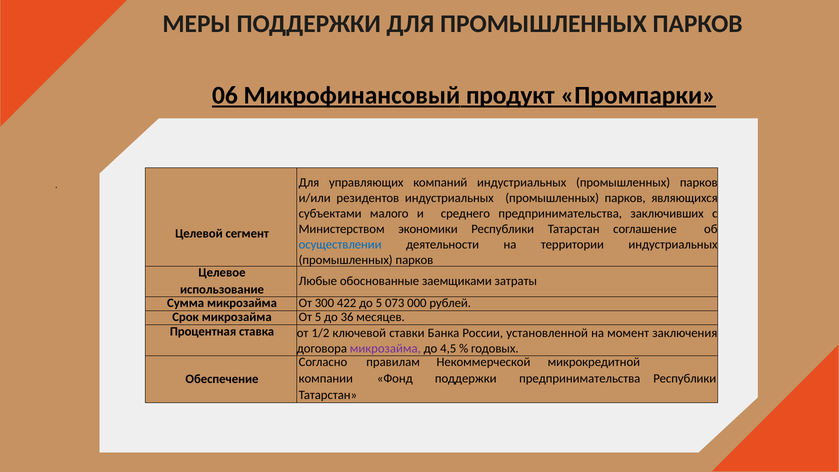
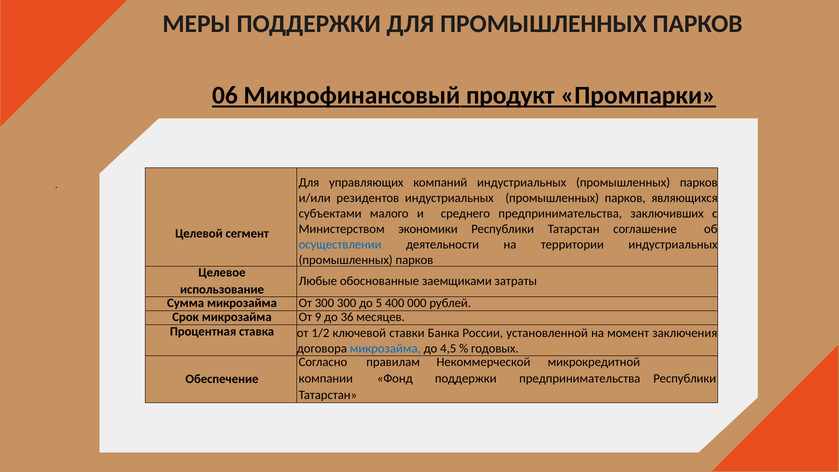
300 422: 422 -> 300
073: 073 -> 400
От 5: 5 -> 9
микрозайма at (385, 348) colour: purple -> blue
